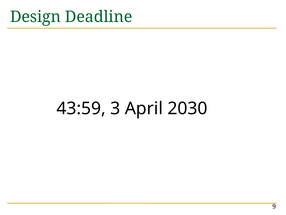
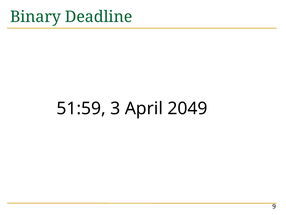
Design: Design -> Binary
43:59: 43:59 -> 51:59
2030: 2030 -> 2049
